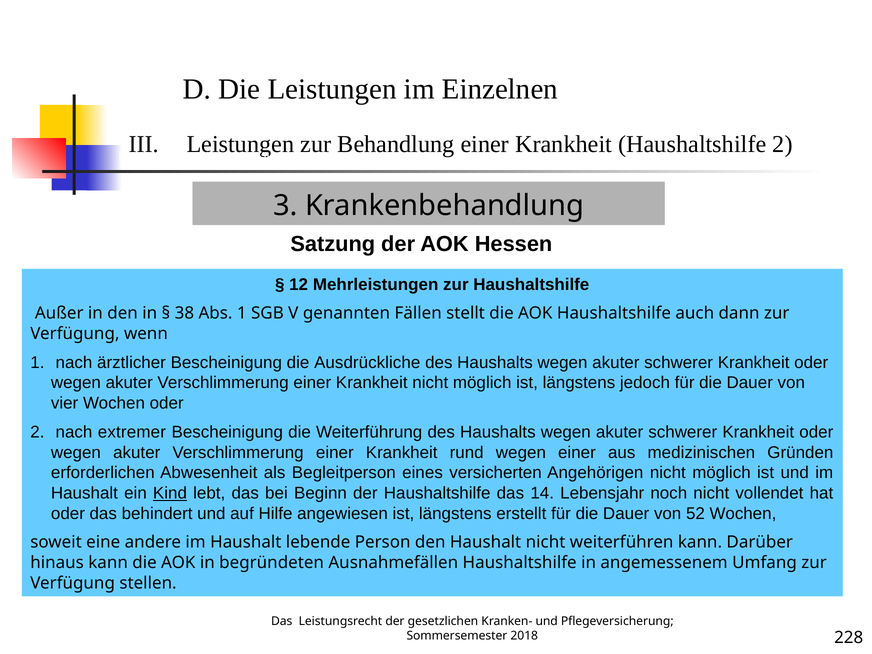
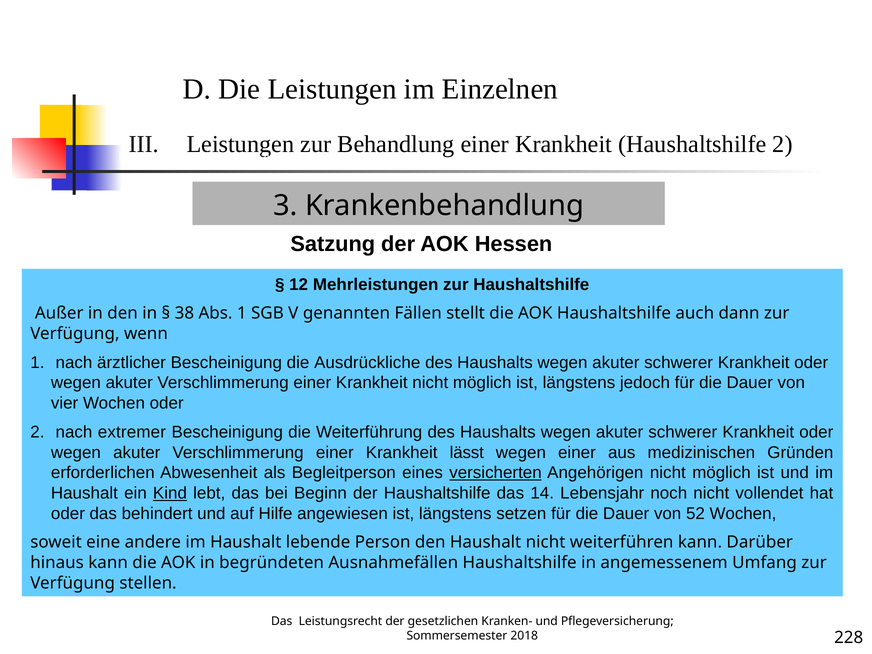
rund: rund -> lässt
versicherten underline: none -> present
erstellt: erstellt -> setzen
